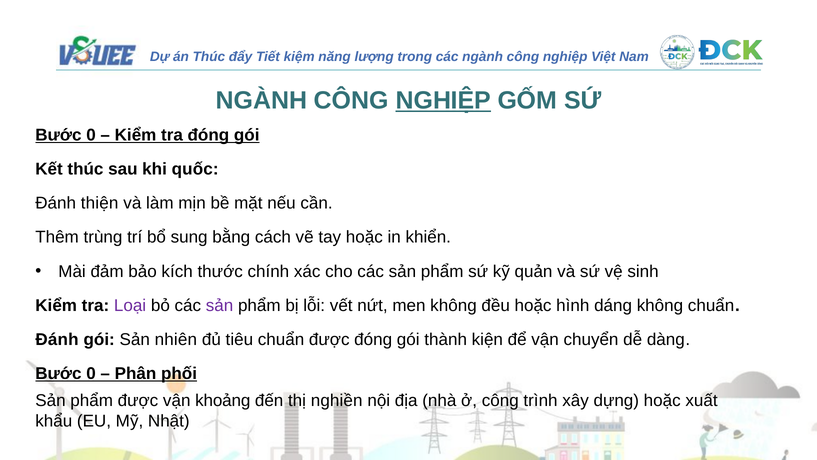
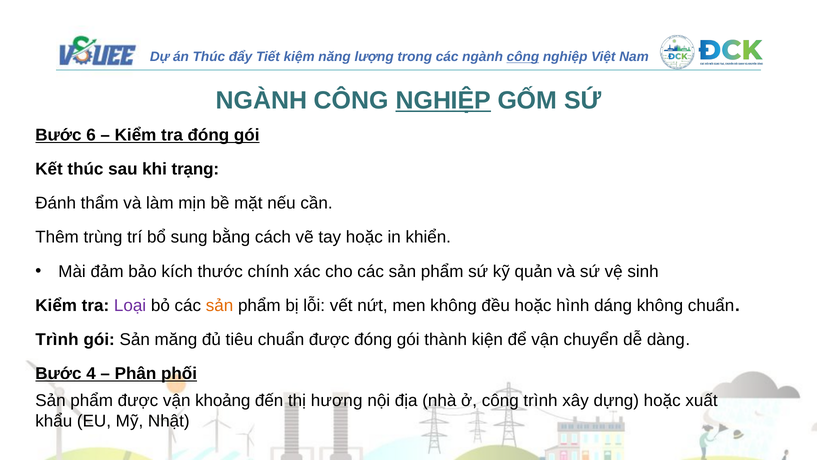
công at (523, 57) underline: none -> present
0 at (91, 135): 0 -> 6
quốc: quốc -> trạng
thiện: thiện -> thẩm
sản at (220, 305) colour: purple -> orange
Đánh at (57, 339): Đánh -> Trình
nhiên: nhiên -> măng
0 at (91, 373): 0 -> 4
nghiền: nghiền -> hương
